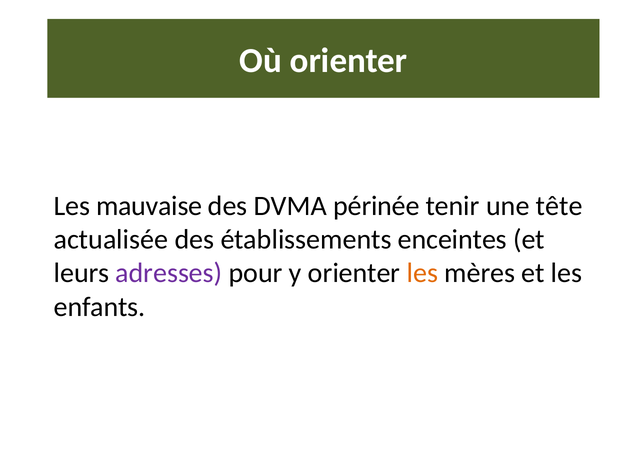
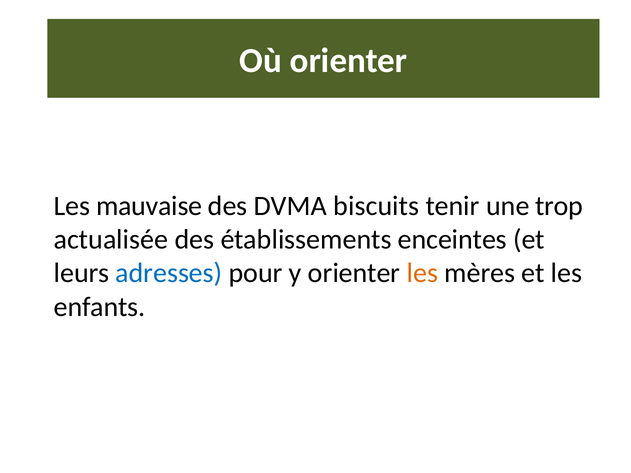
périnée: périnée -> biscuits
tête: tête -> trop
adresses colour: purple -> blue
